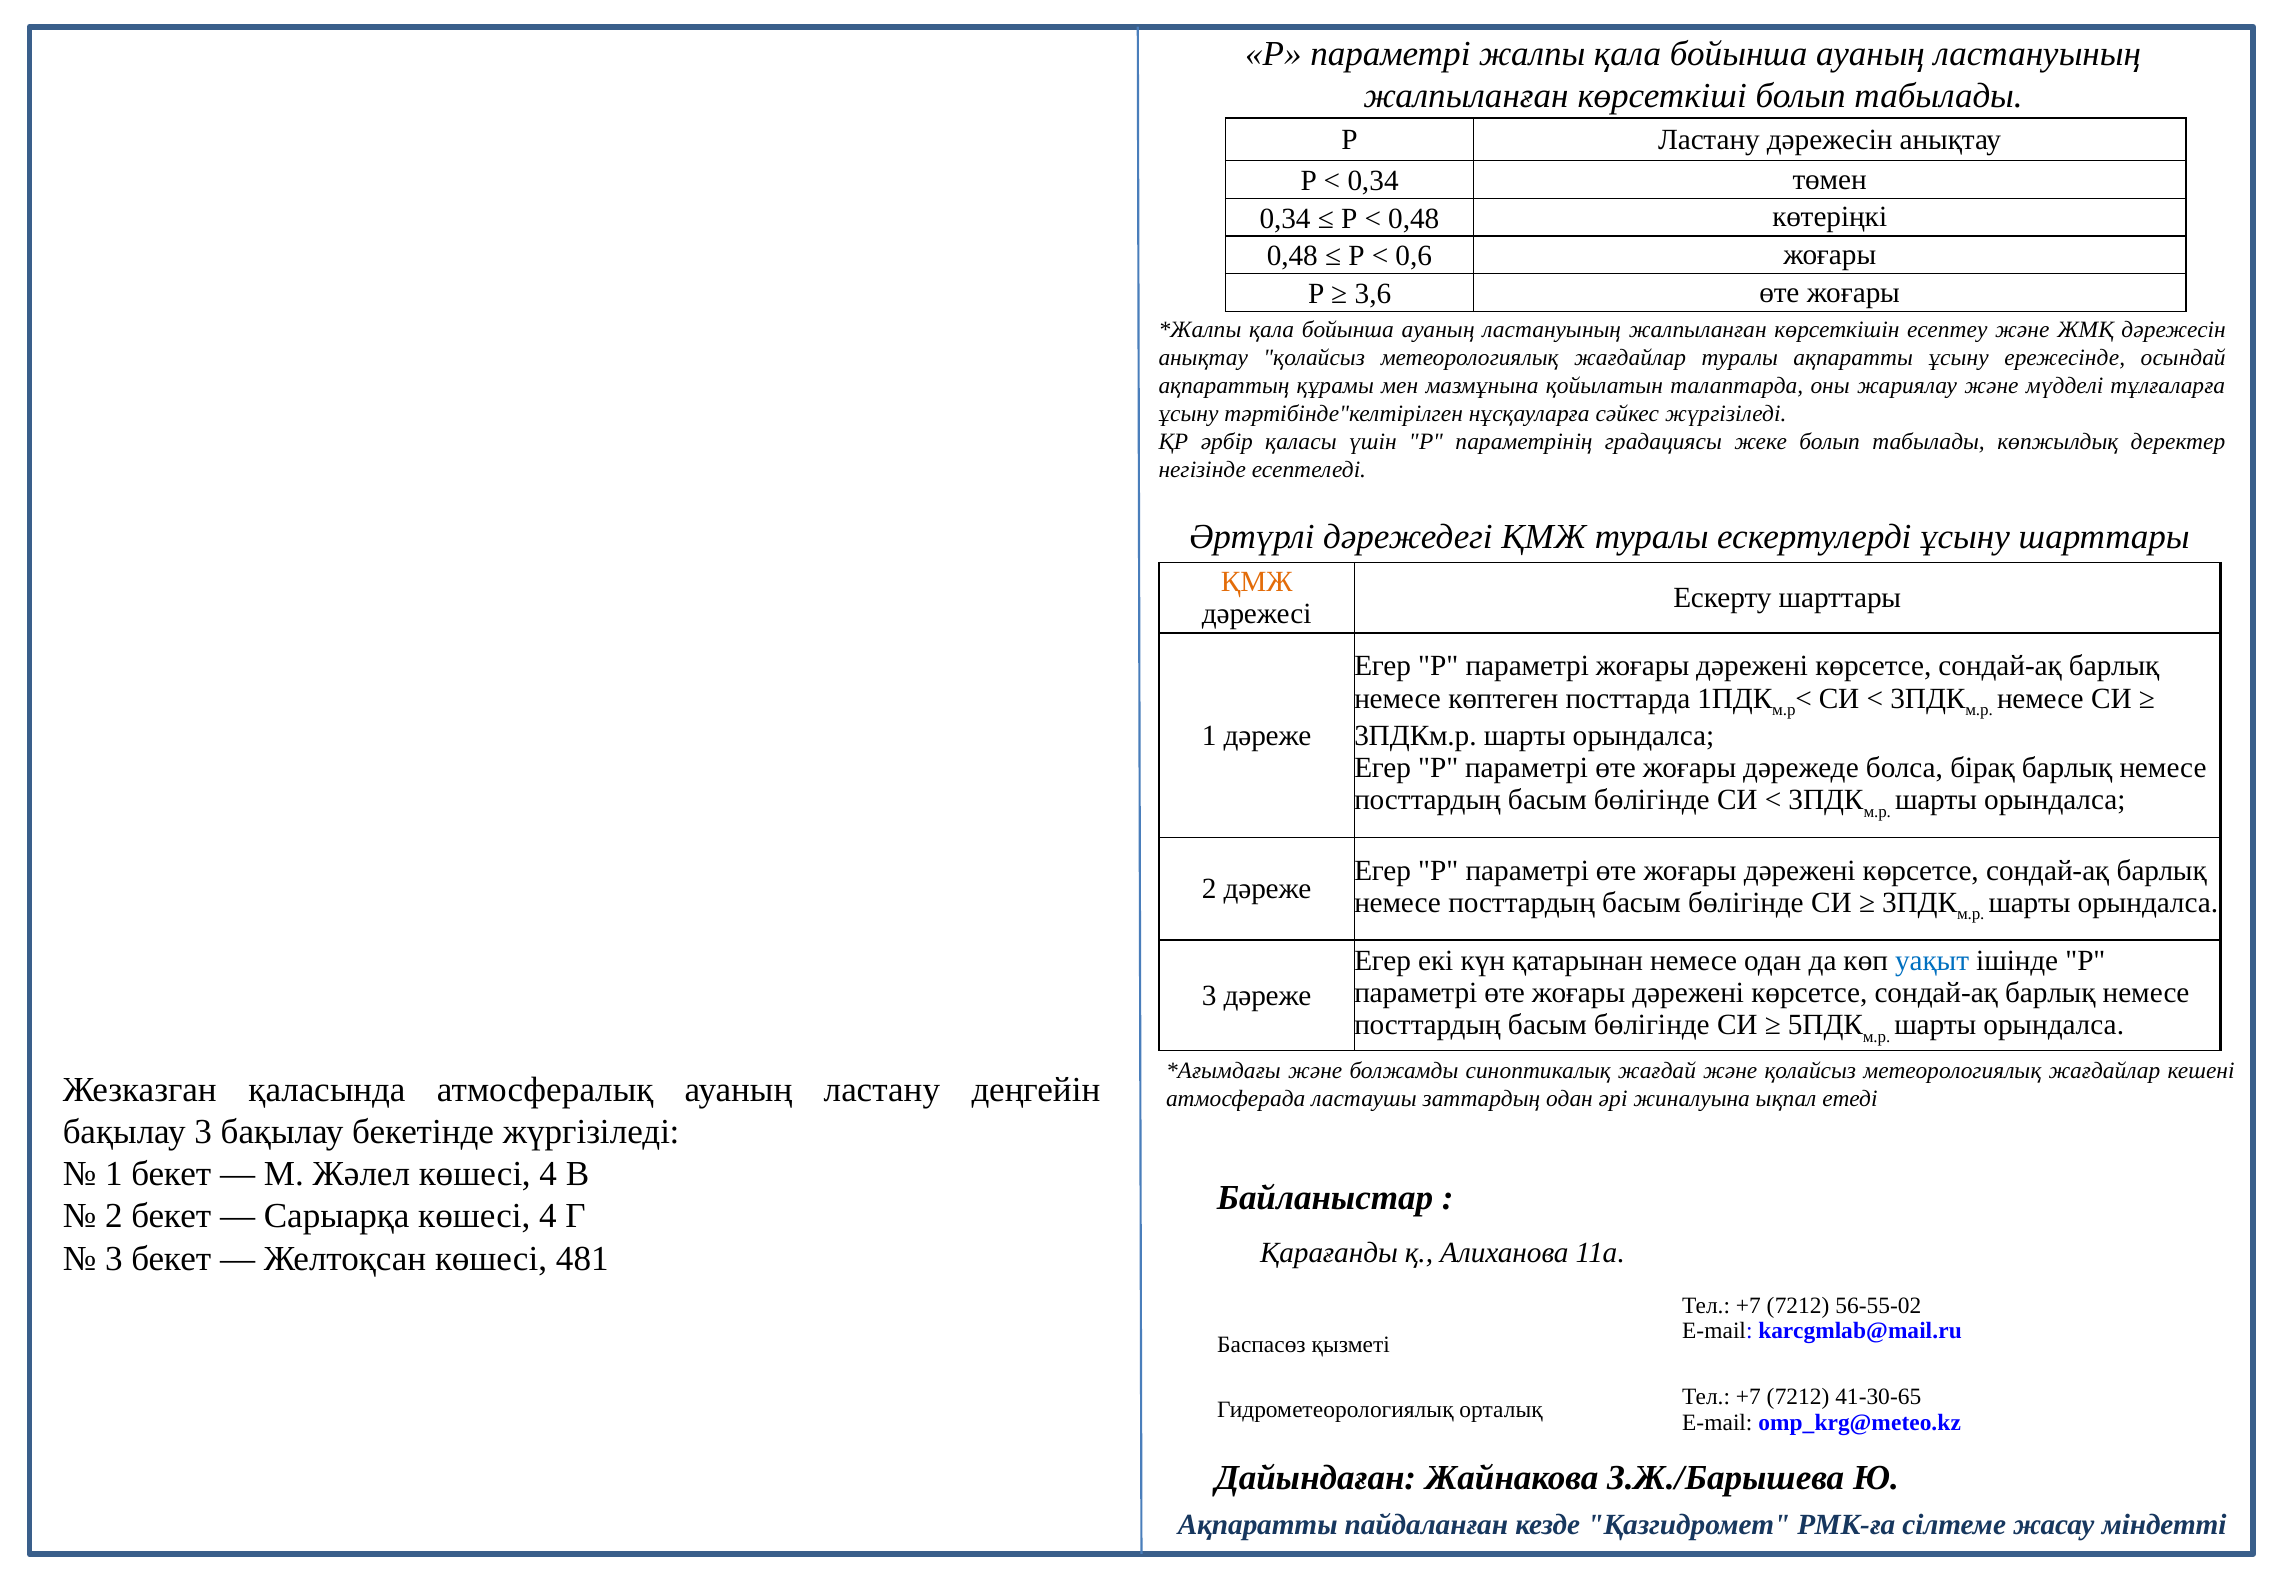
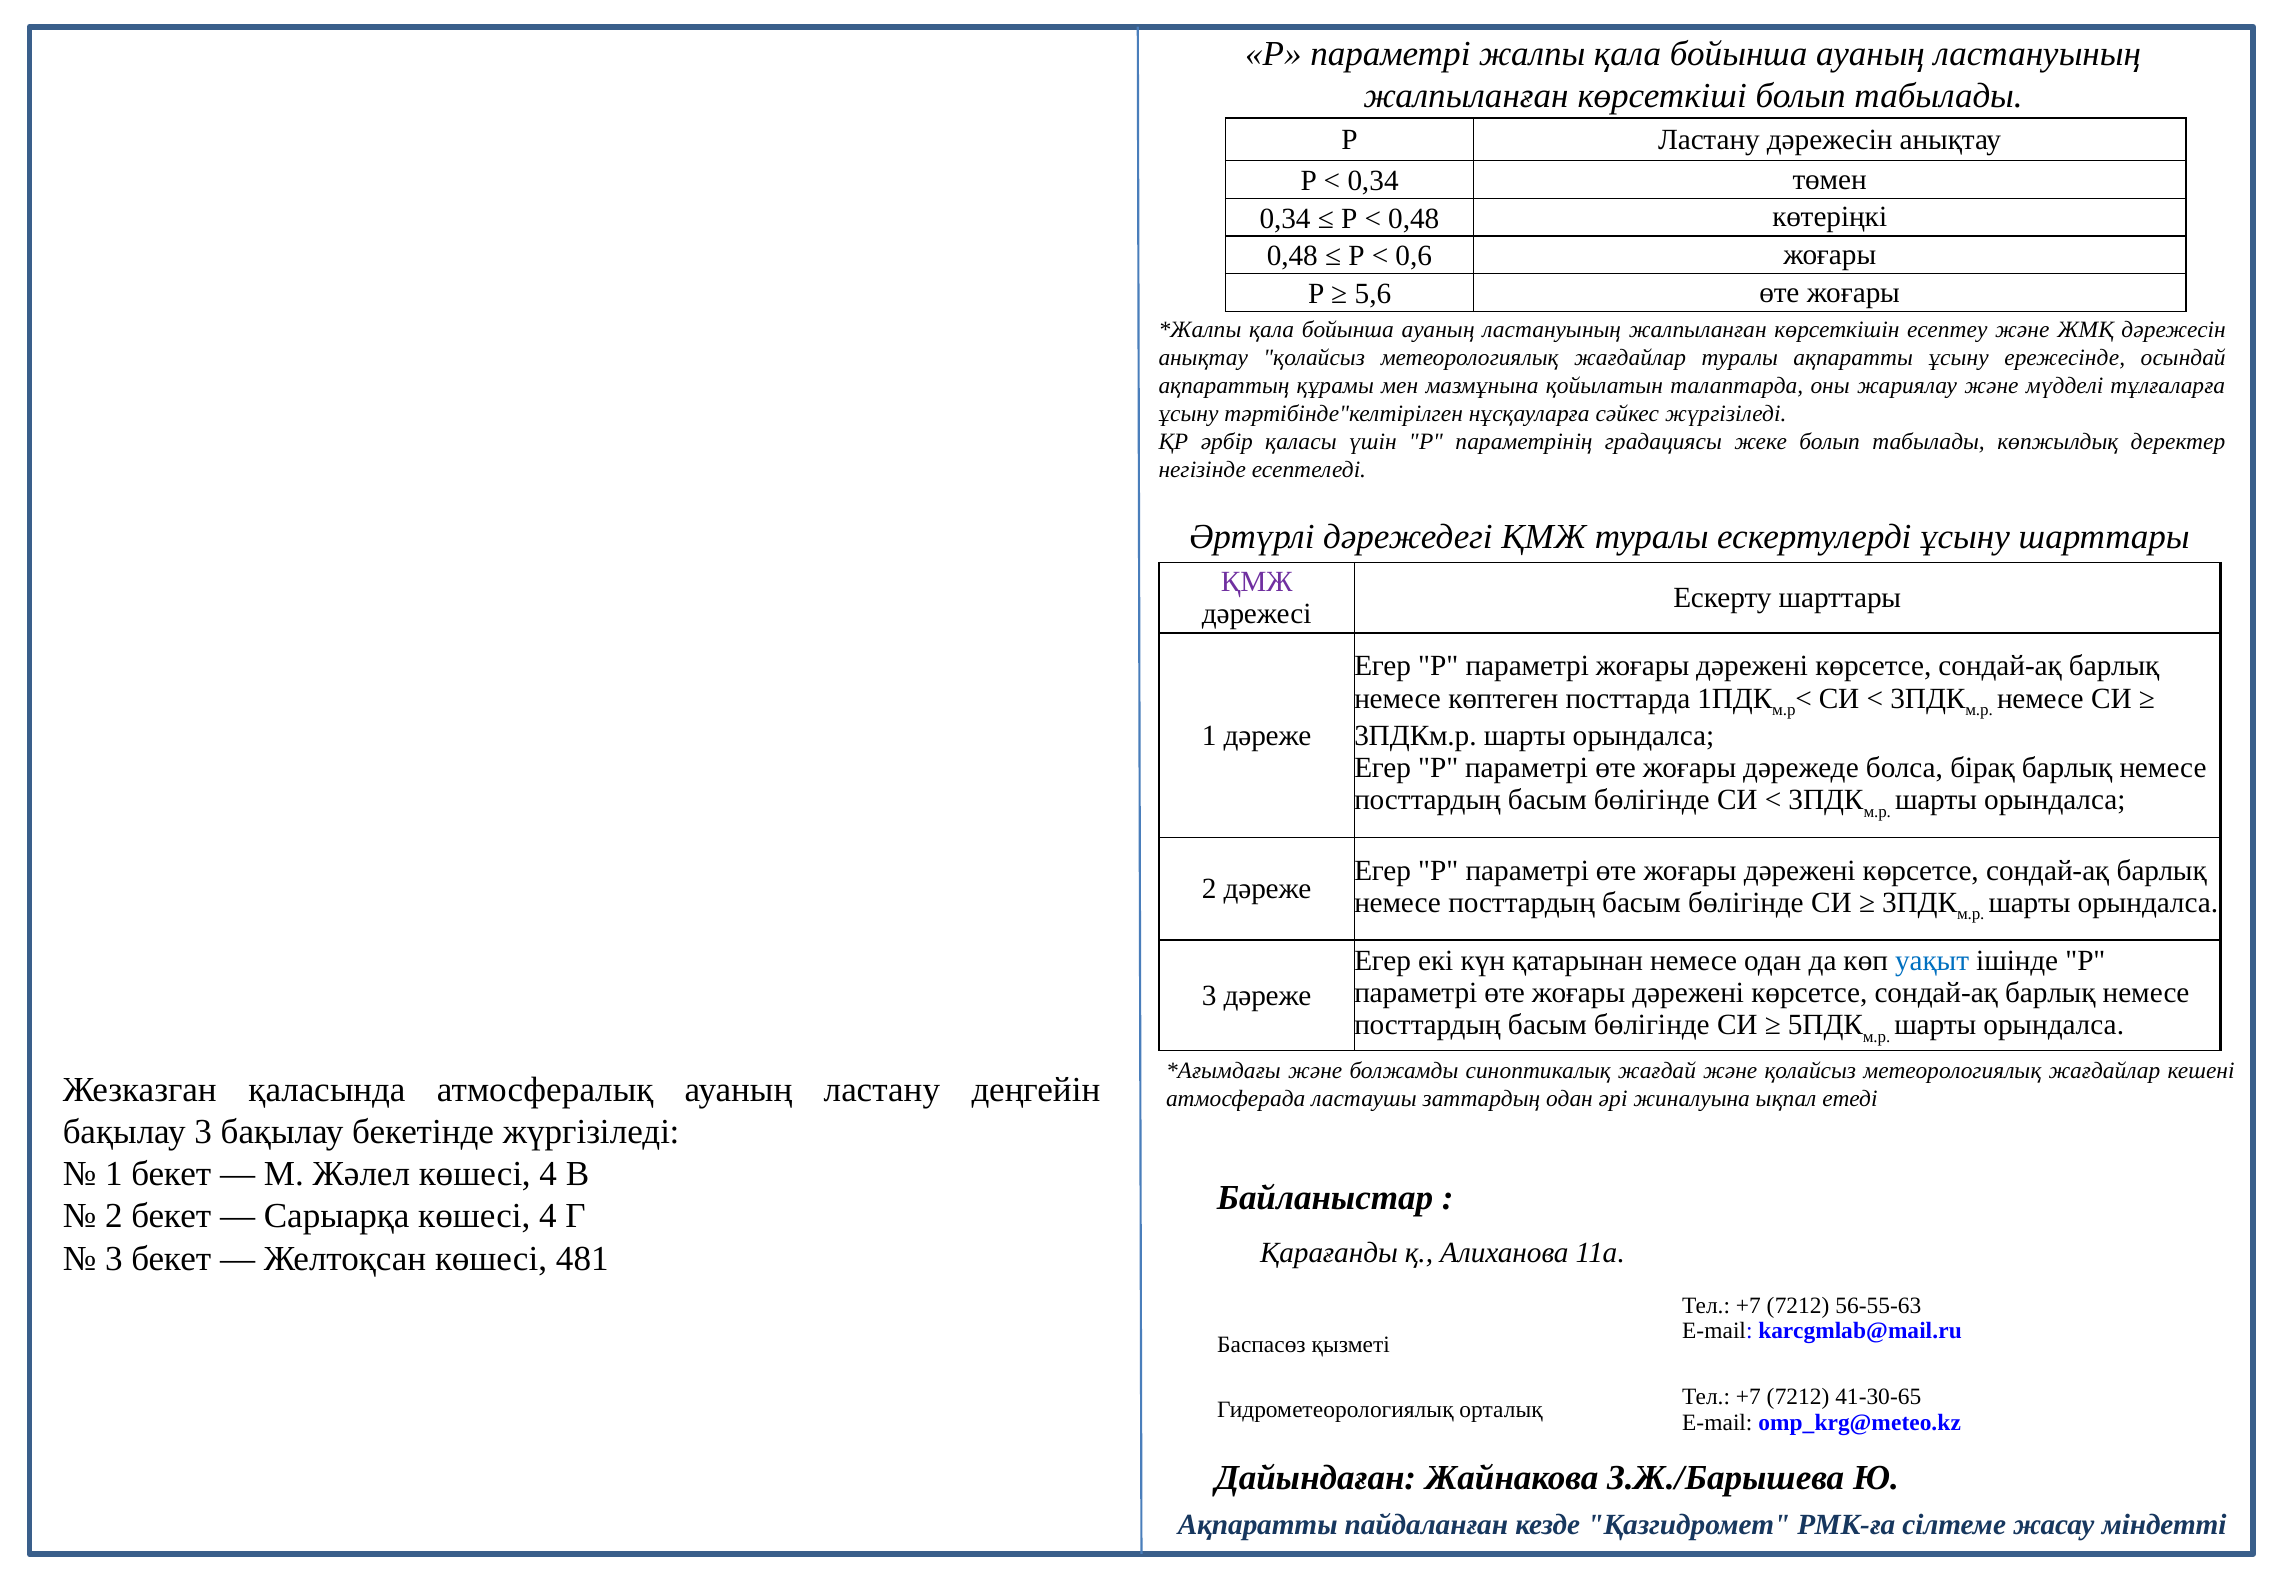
3,6: 3,6 -> 5,6
ҚМЖ at (1257, 582) colour: orange -> purple
56-55-02: 56-55-02 -> 56-55-63
